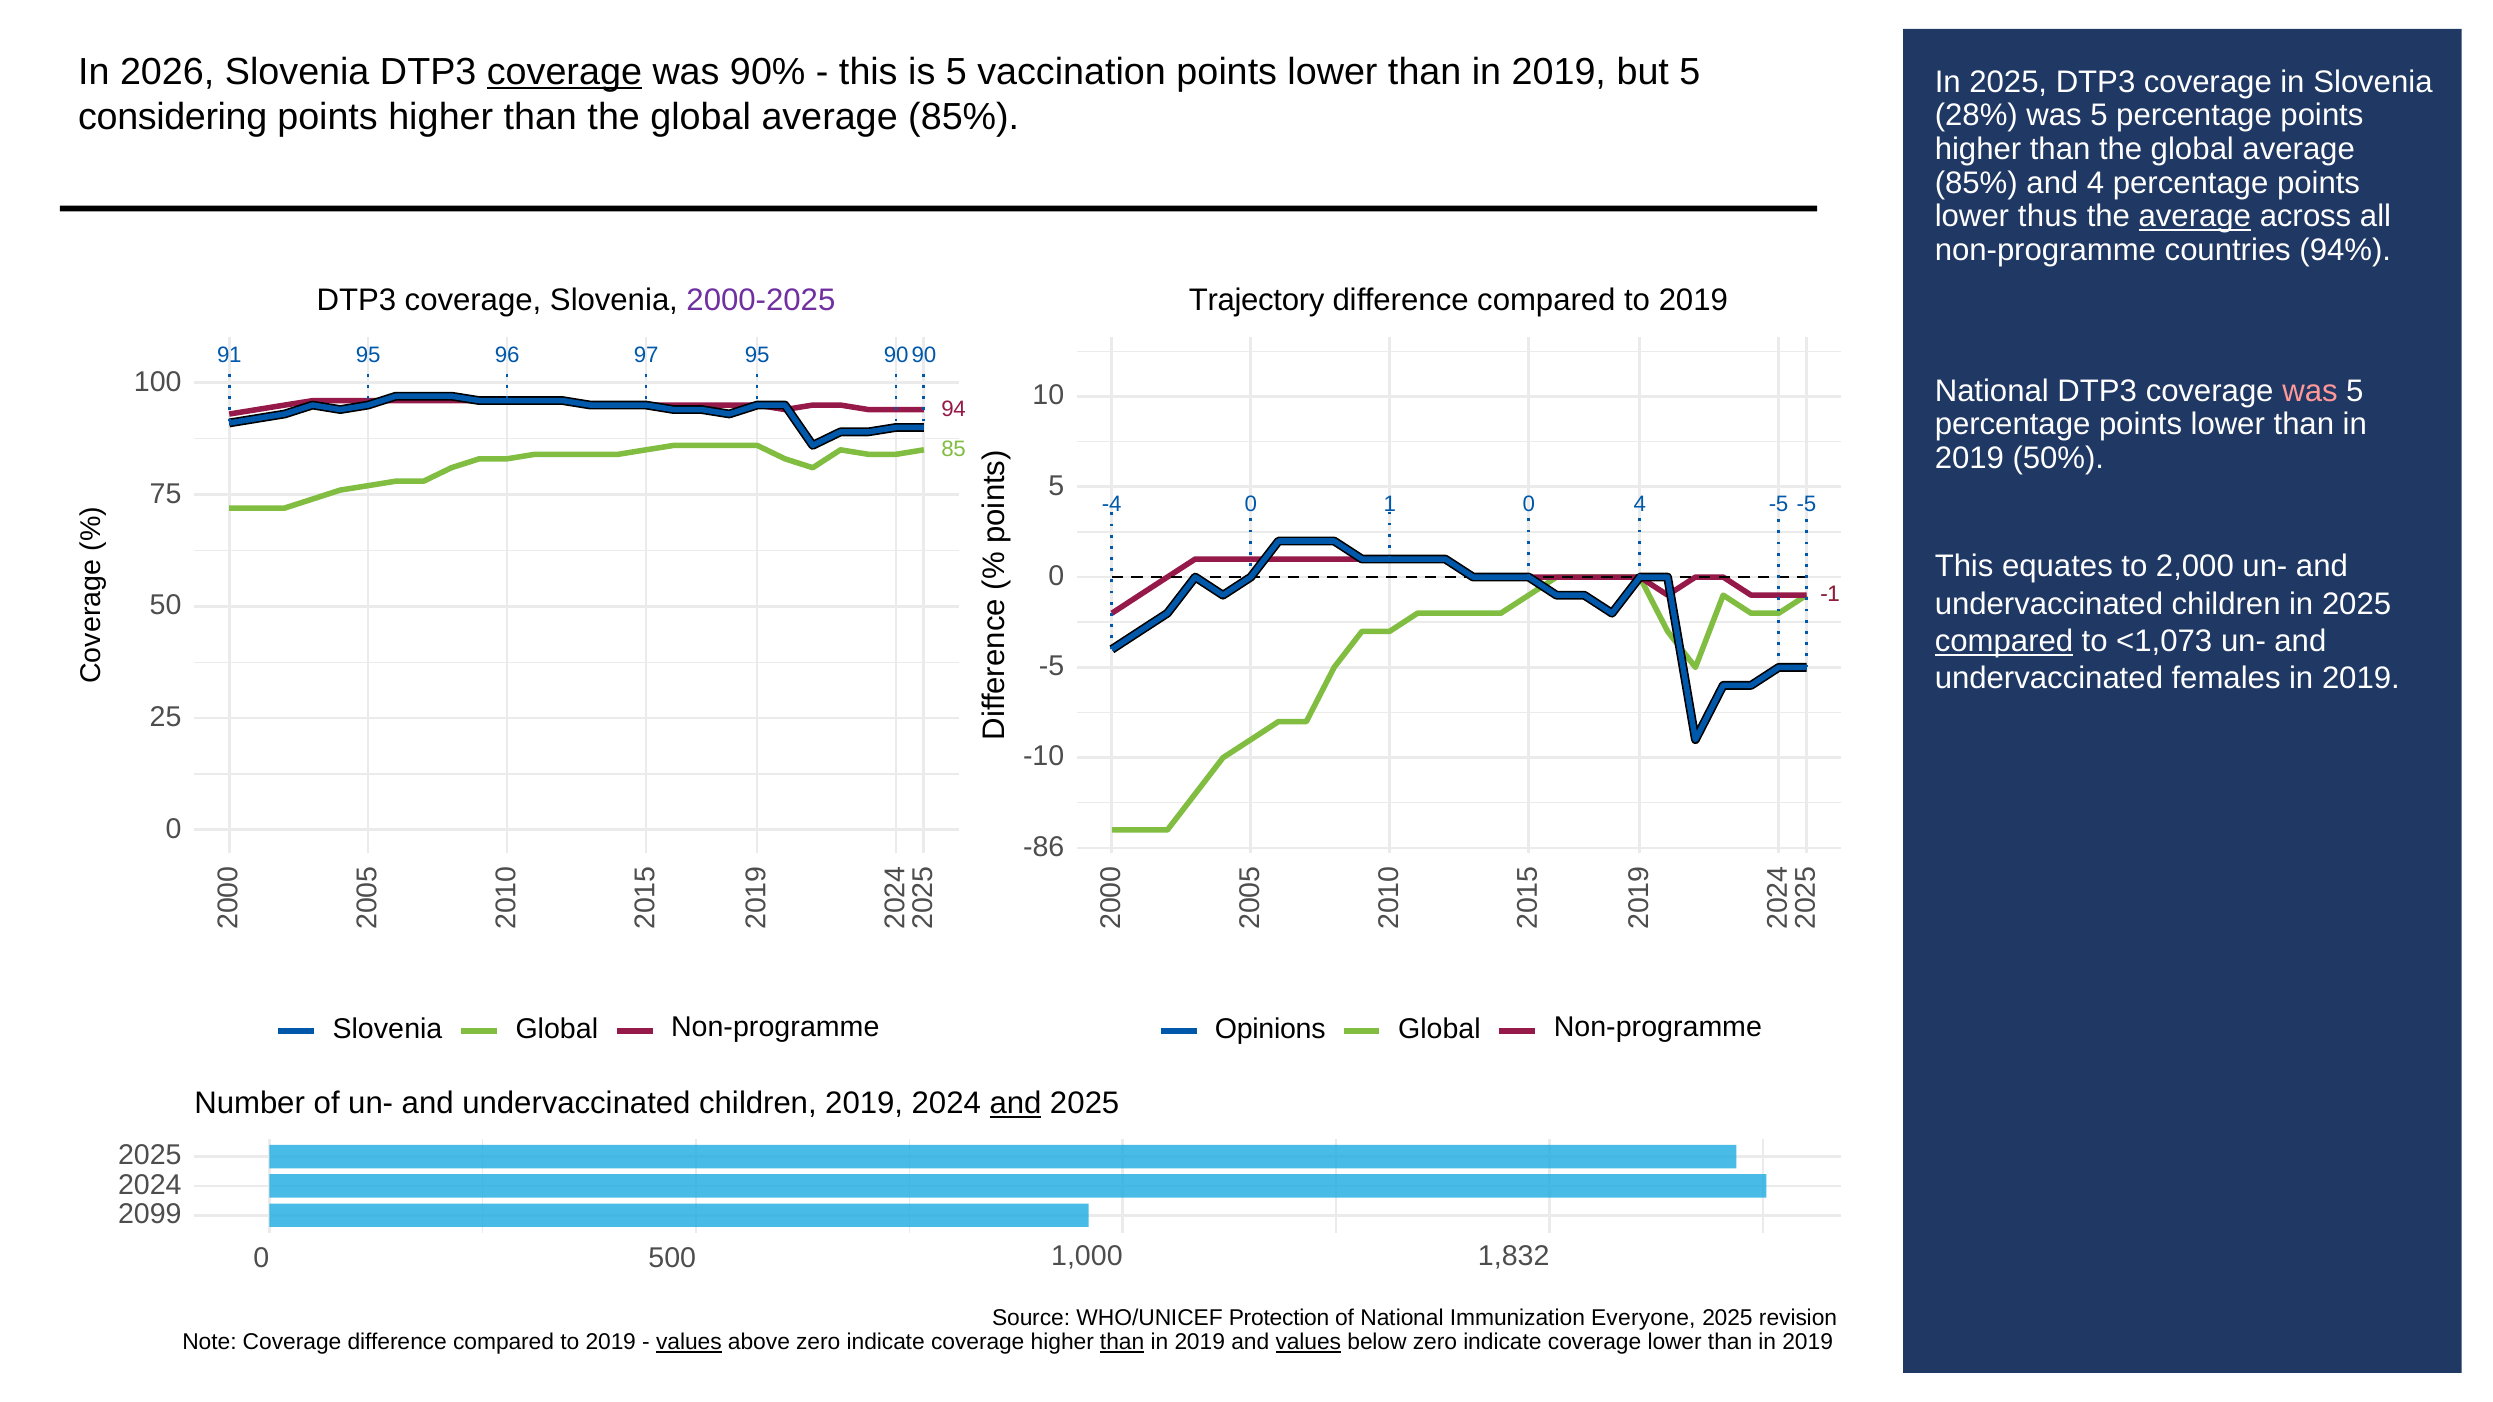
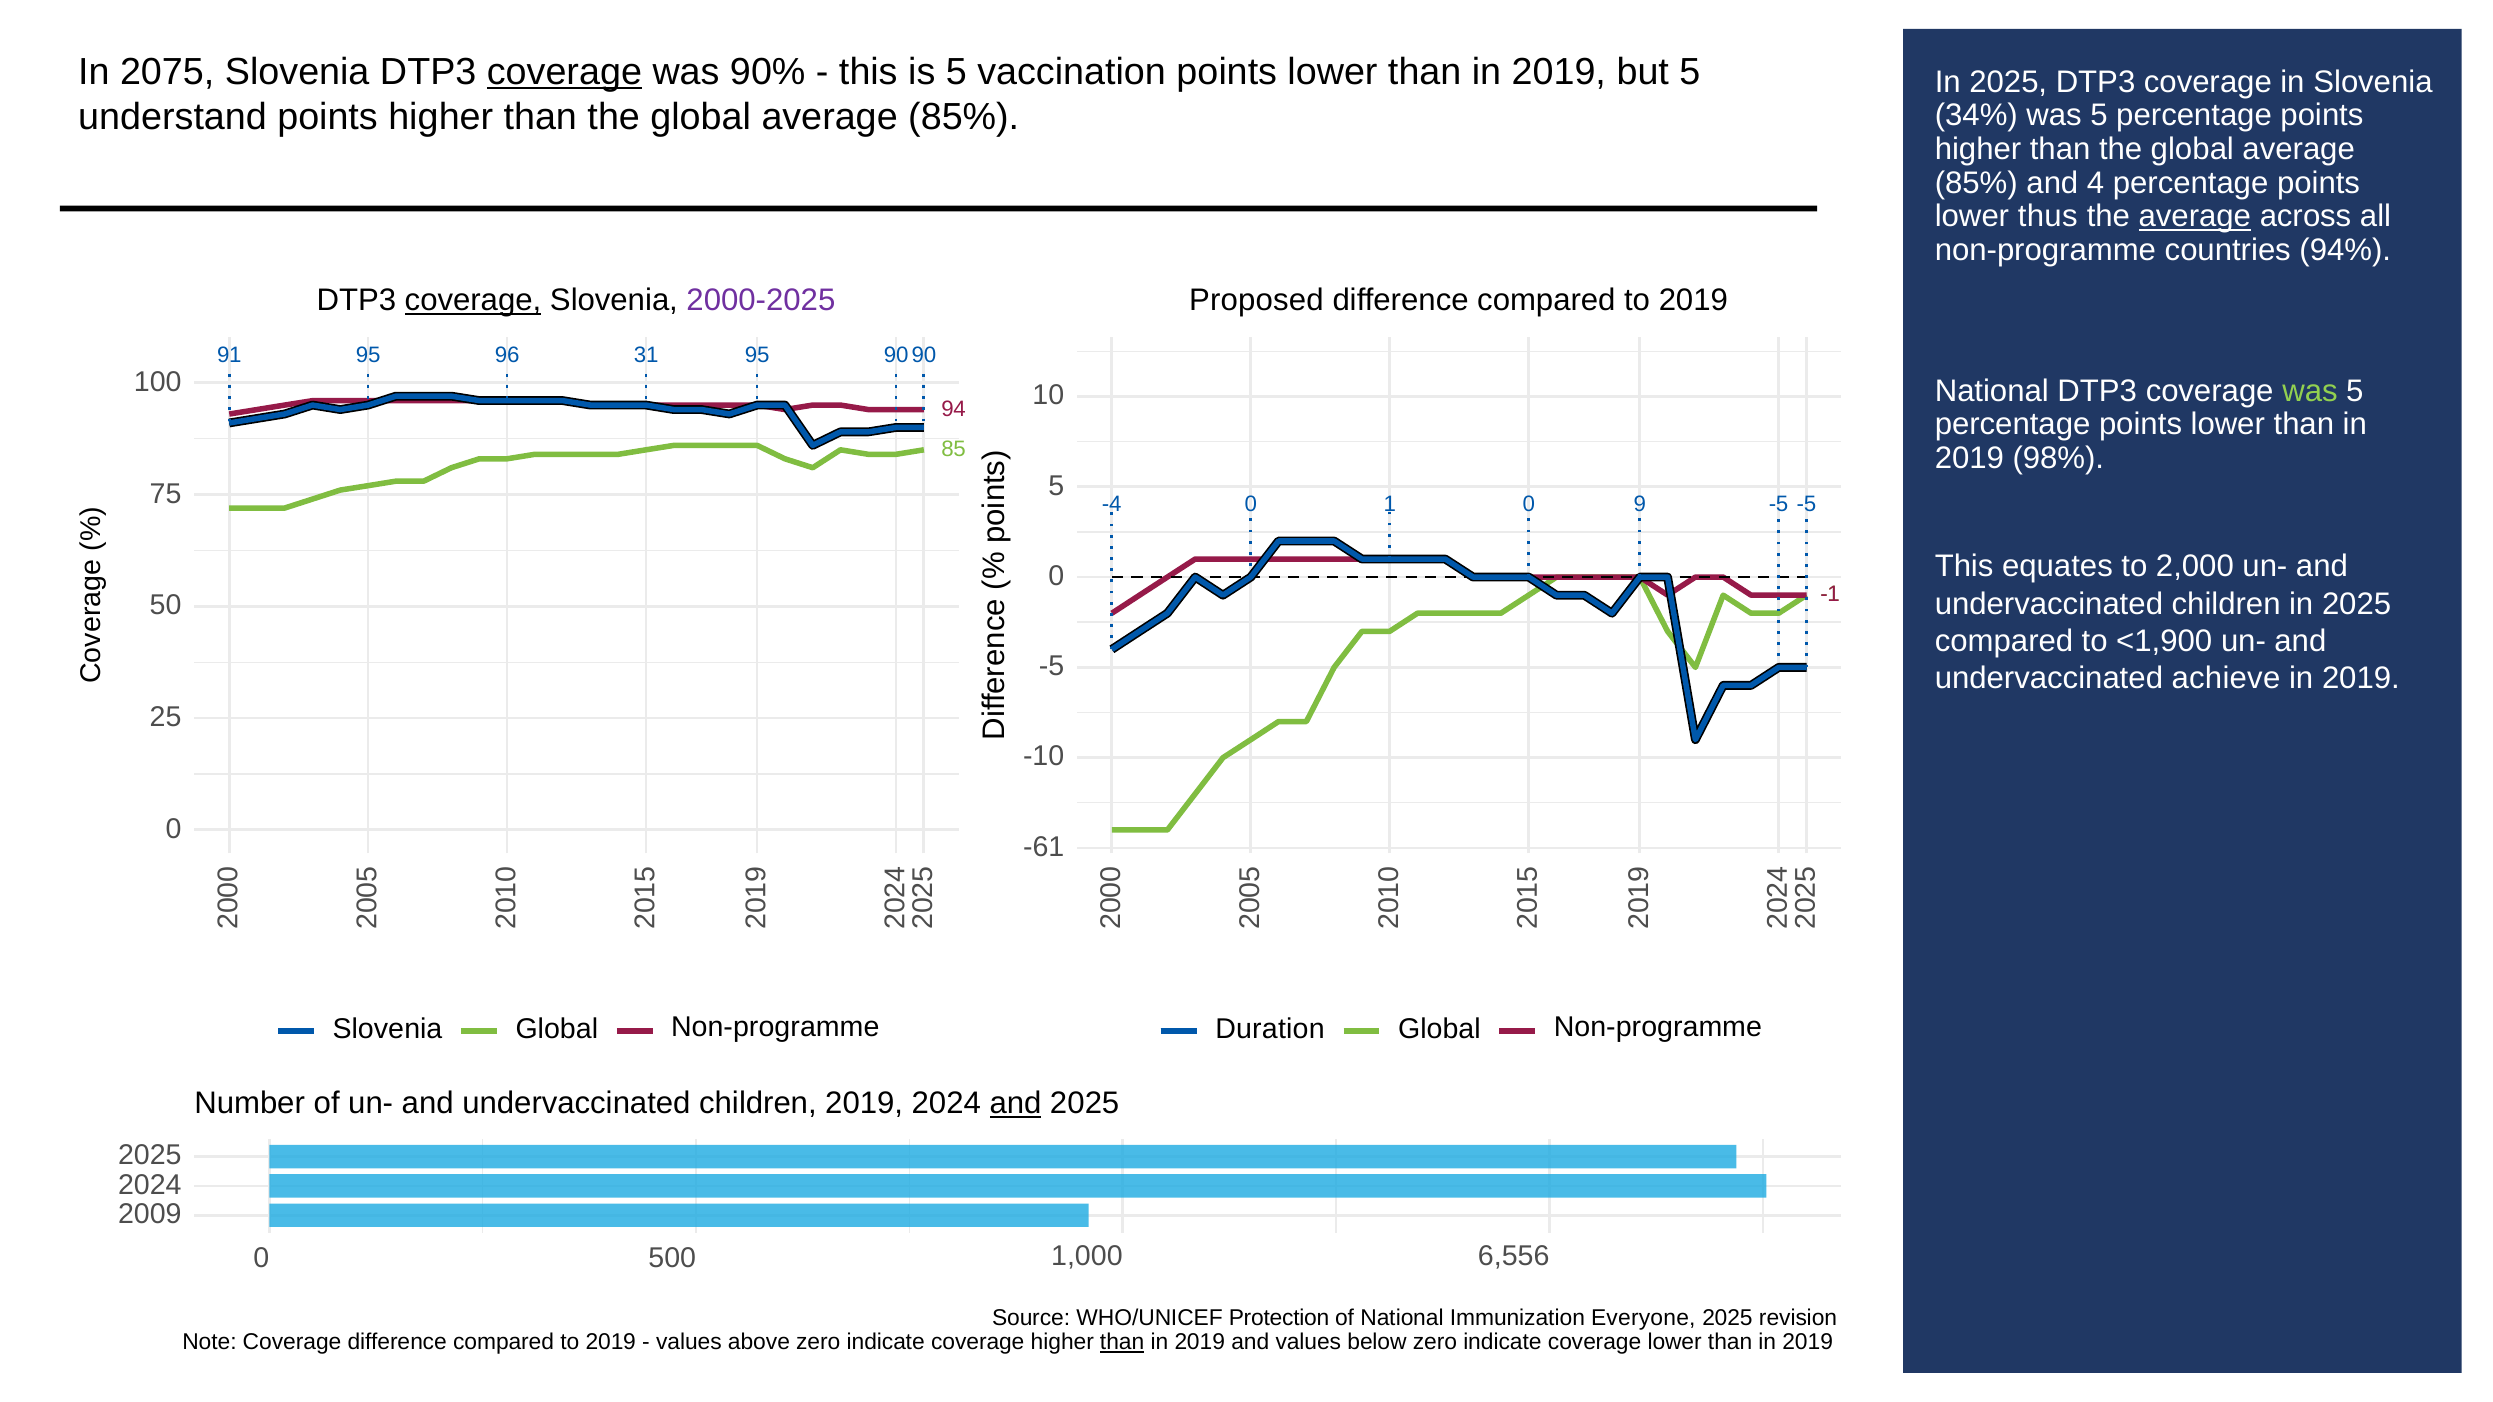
2026: 2026 -> 2075
considering: considering -> understand
28%: 28% -> 34%
coverage at (473, 301) underline: none -> present
Trajectory: Trajectory -> Proposed
97: 97 -> 31
was at (2310, 391) colour: pink -> light green
50%: 50% -> 98%
0 4: 4 -> 9
compared at (2004, 641) underline: present -> none
<1,073: <1,073 -> <1,900
females: females -> achieve
-86: -86 -> -61
Opinions: Opinions -> Duration
2099: 2099 -> 2009
1,832: 1,832 -> 6,556
values at (689, 1343) underline: present -> none
values at (1308, 1343) underline: present -> none
